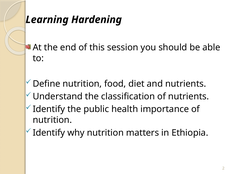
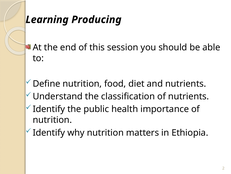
Hardening: Hardening -> Producing
